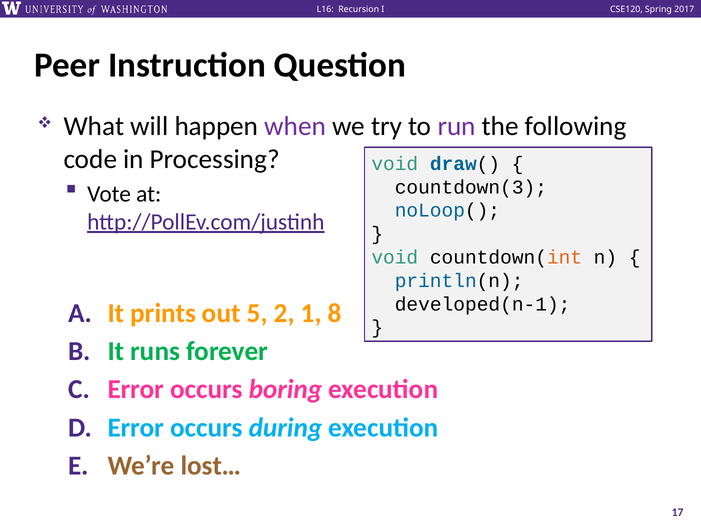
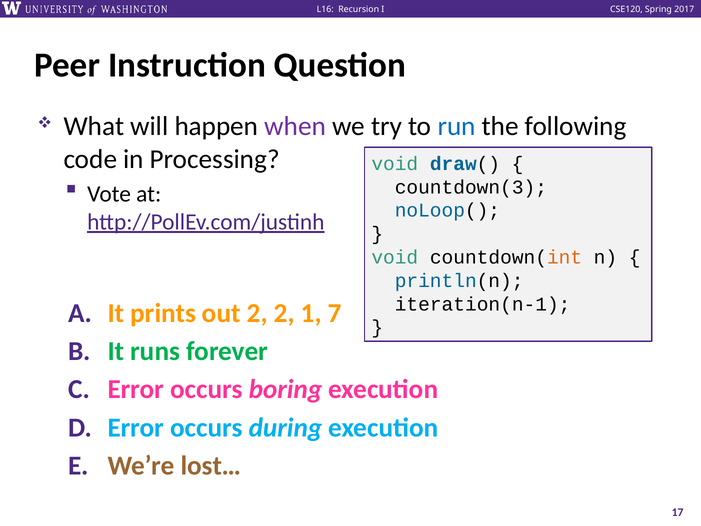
run colour: purple -> blue
developed(n-1: developed(n-1 -> iteration(n-1
out 5: 5 -> 2
8: 8 -> 7
